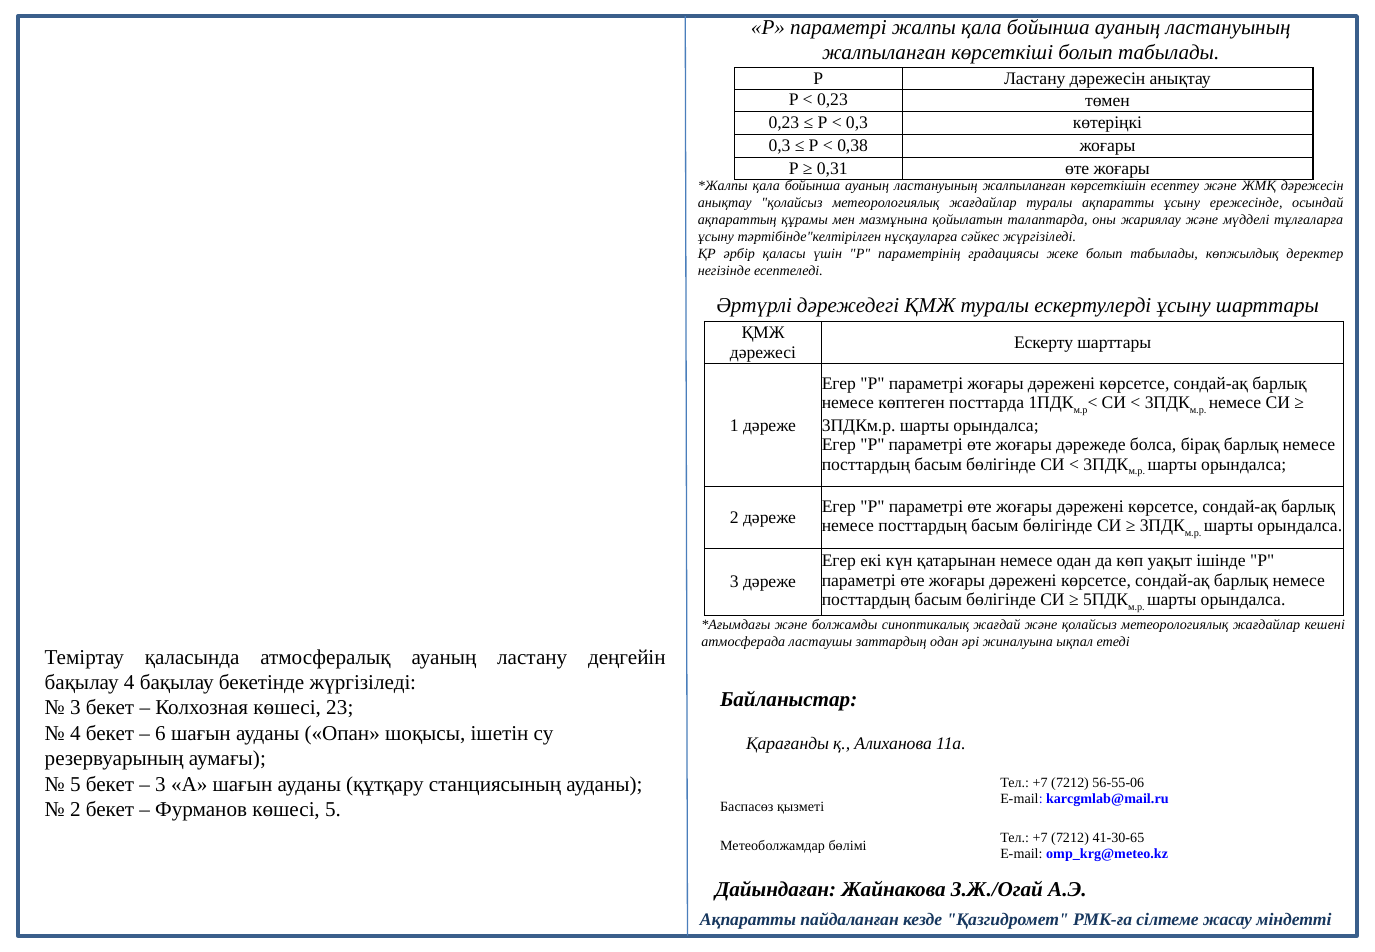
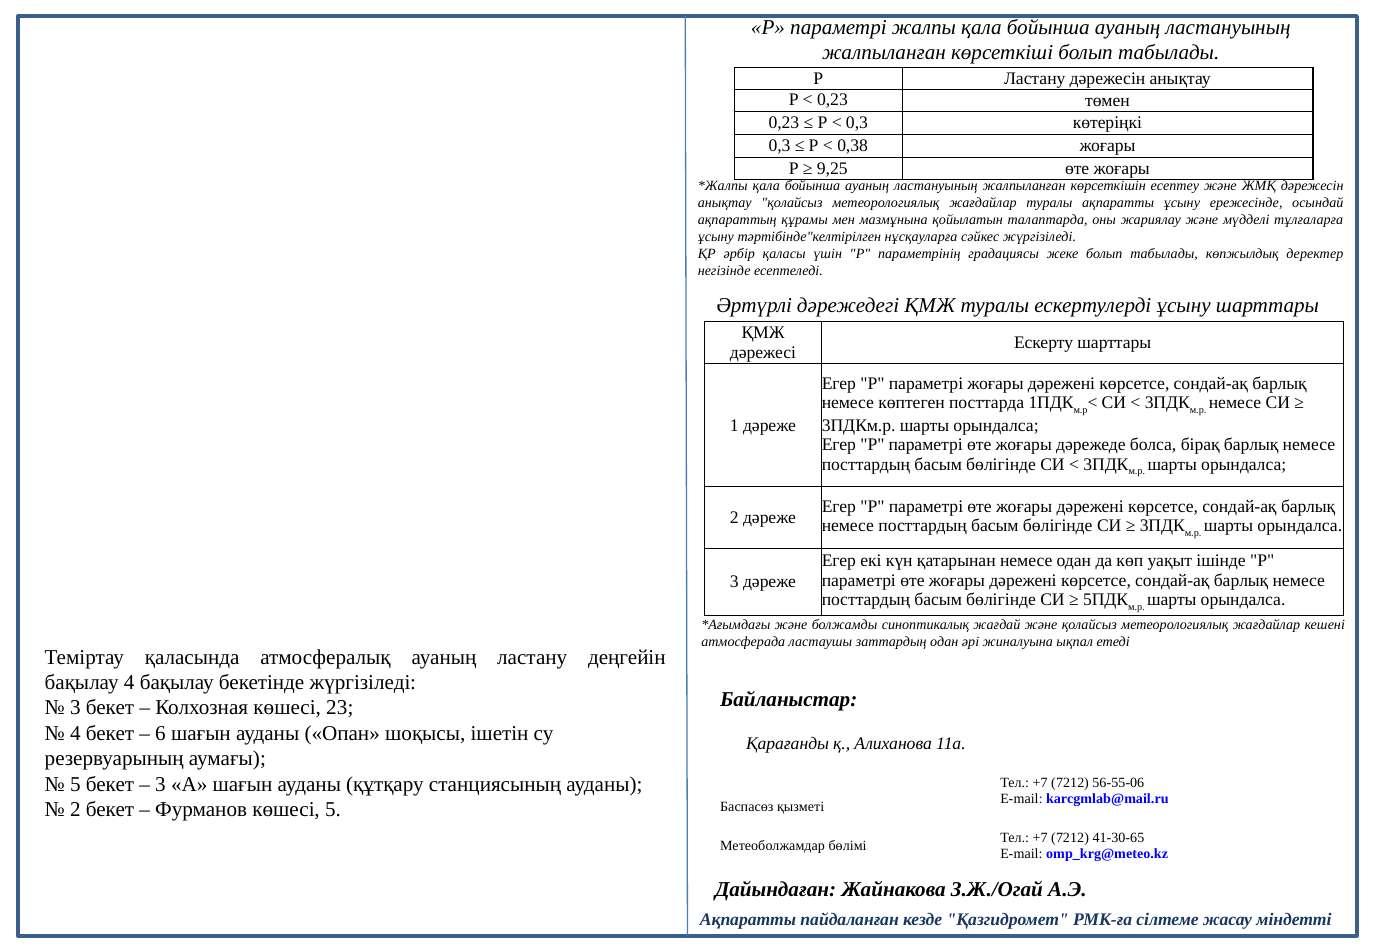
0,31: 0,31 -> 9,25
